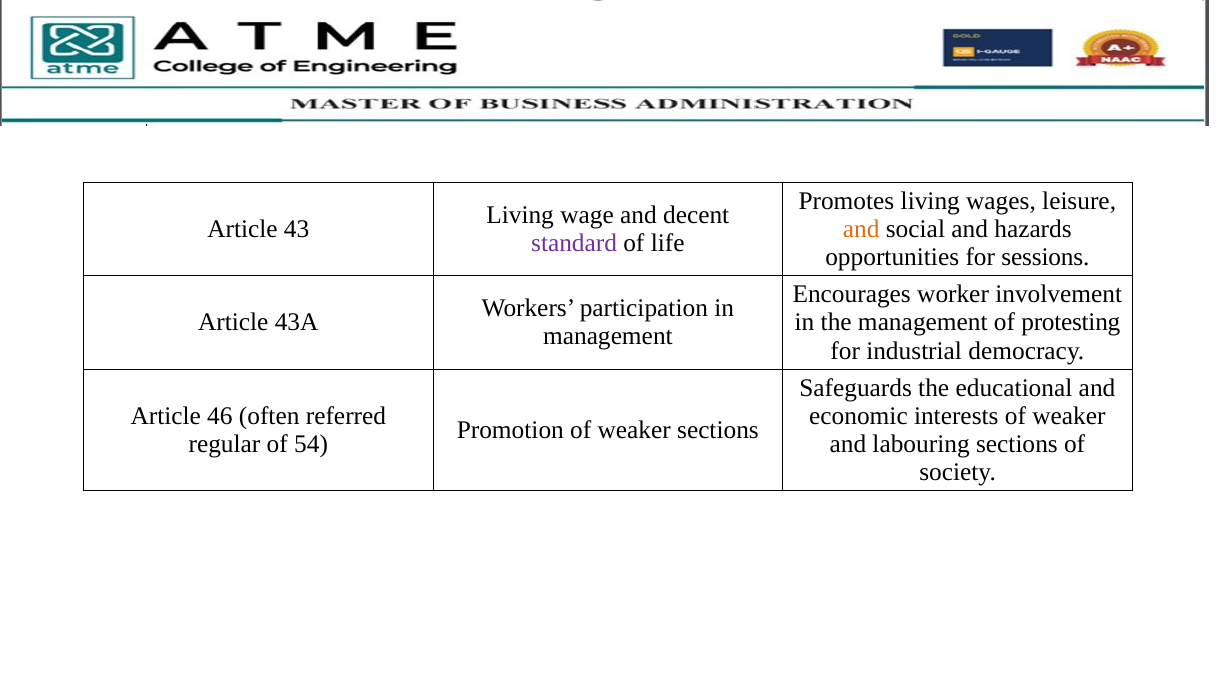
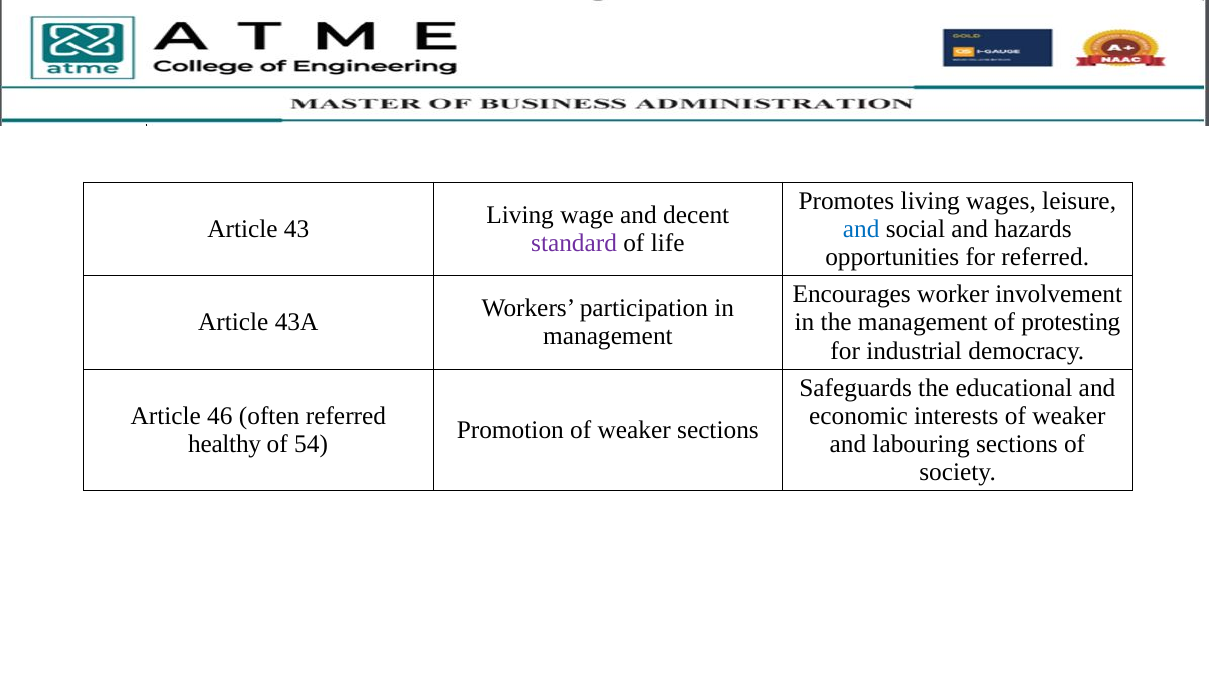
and at (861, 229) colour: orange -> blue
for sessions: sessions -> referred
regular: regular -> healthy
